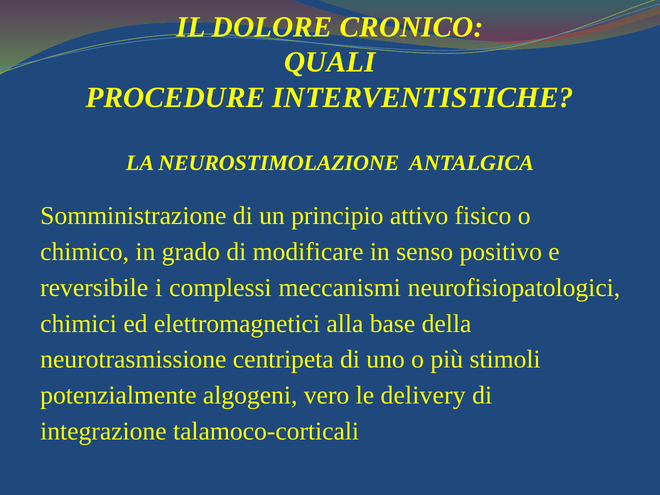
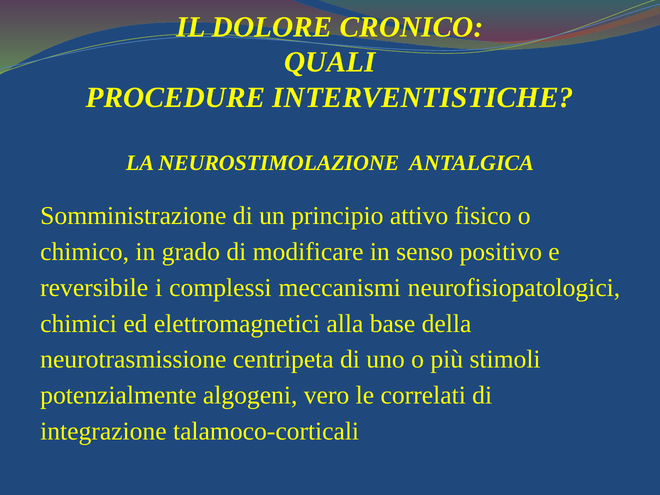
delivery: delivery -> correlati
